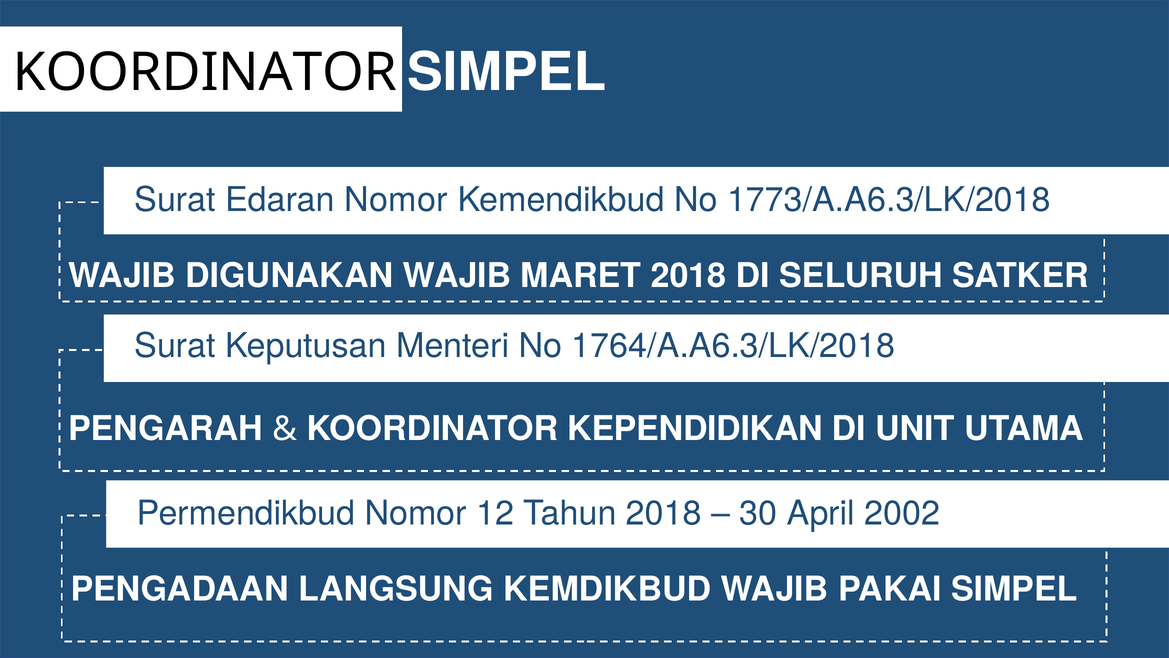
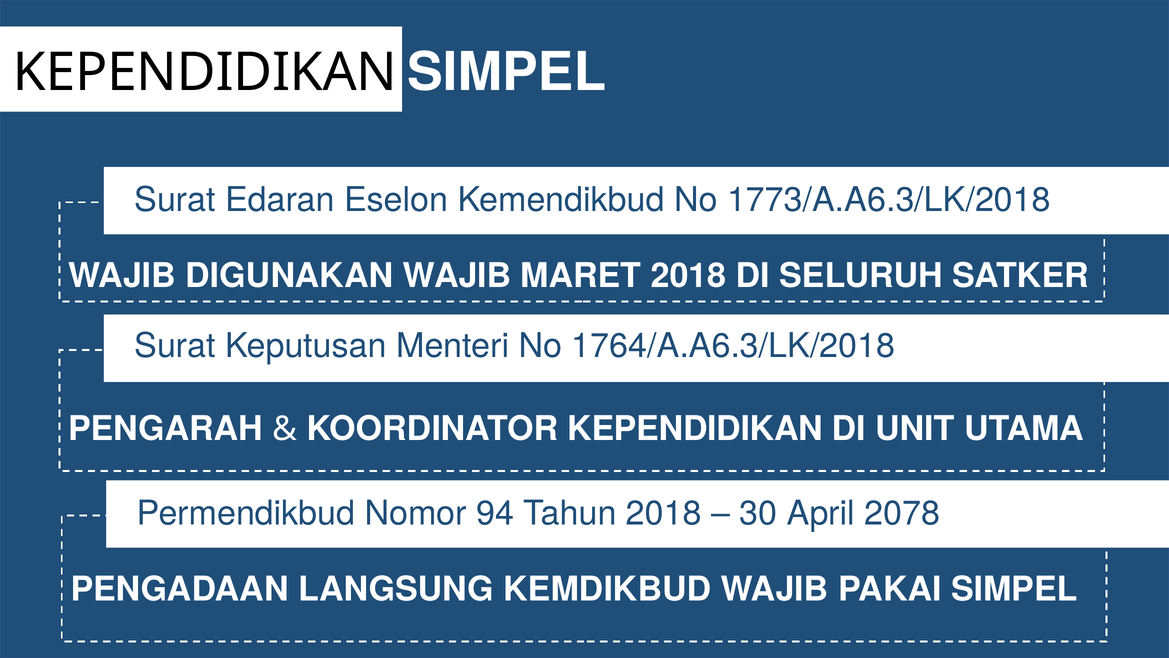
KOORDINATOR at (205, 73): KOORDINATOR -> KEPENDIDIKAN
Edaran Nomor: Nomor -> Eselon
12: 12 -> 94
2002: 2002 -> 2078
